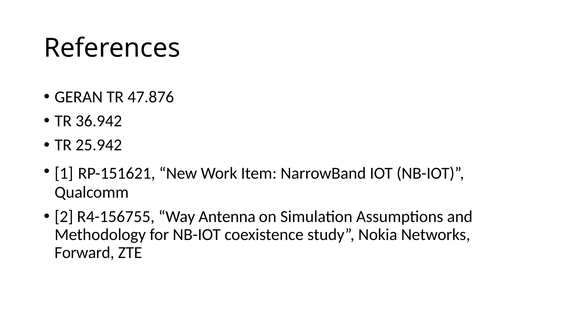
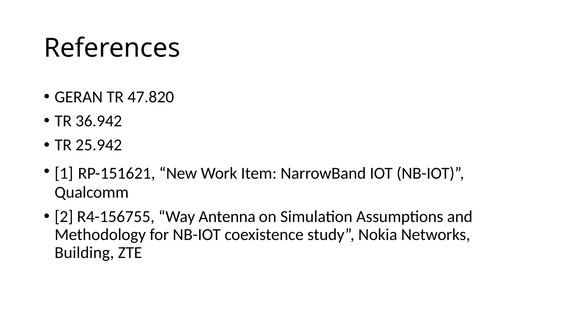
47.876: 47.876 -> 47.820
Forward: Forward -> Building
